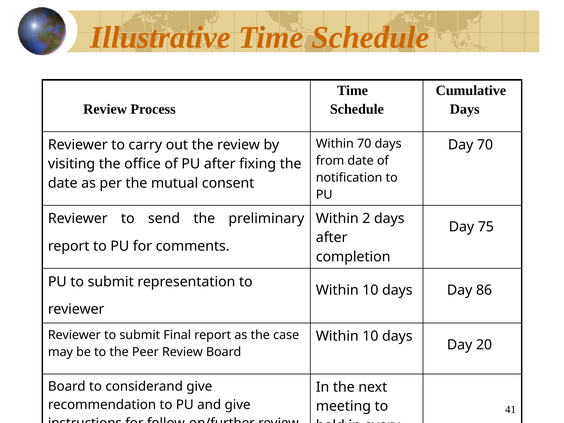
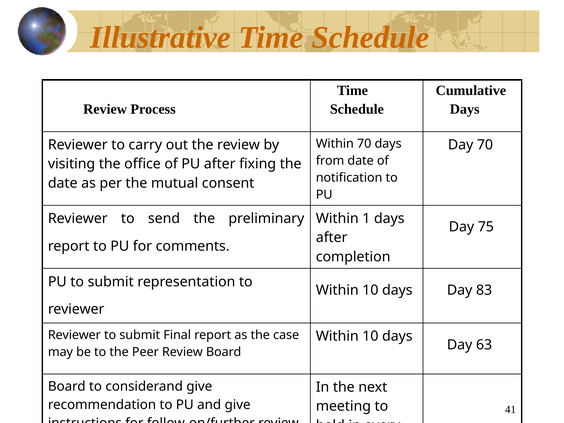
2: 2 -> 1
86: 86 -> 83
20: 20 -> 63
